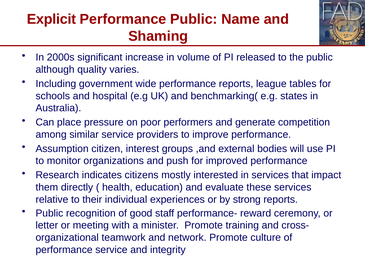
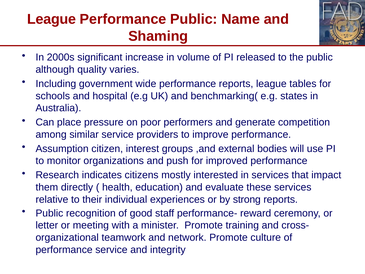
Explicit at (51, 19): Explicit -> League
